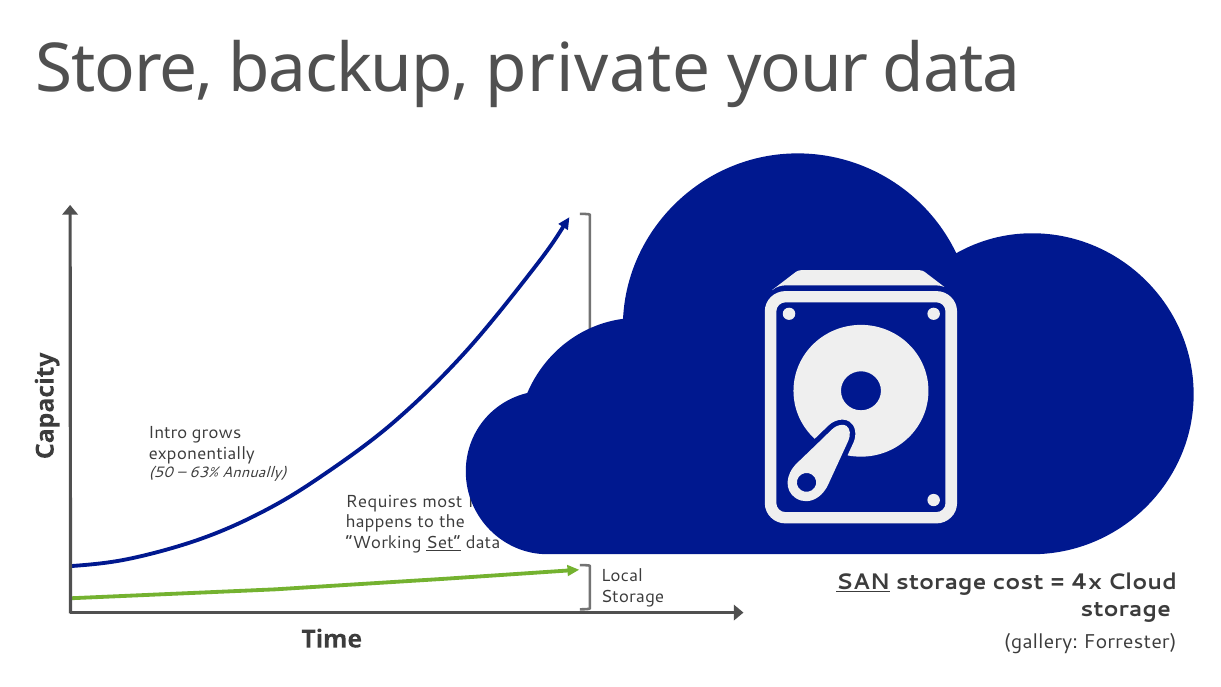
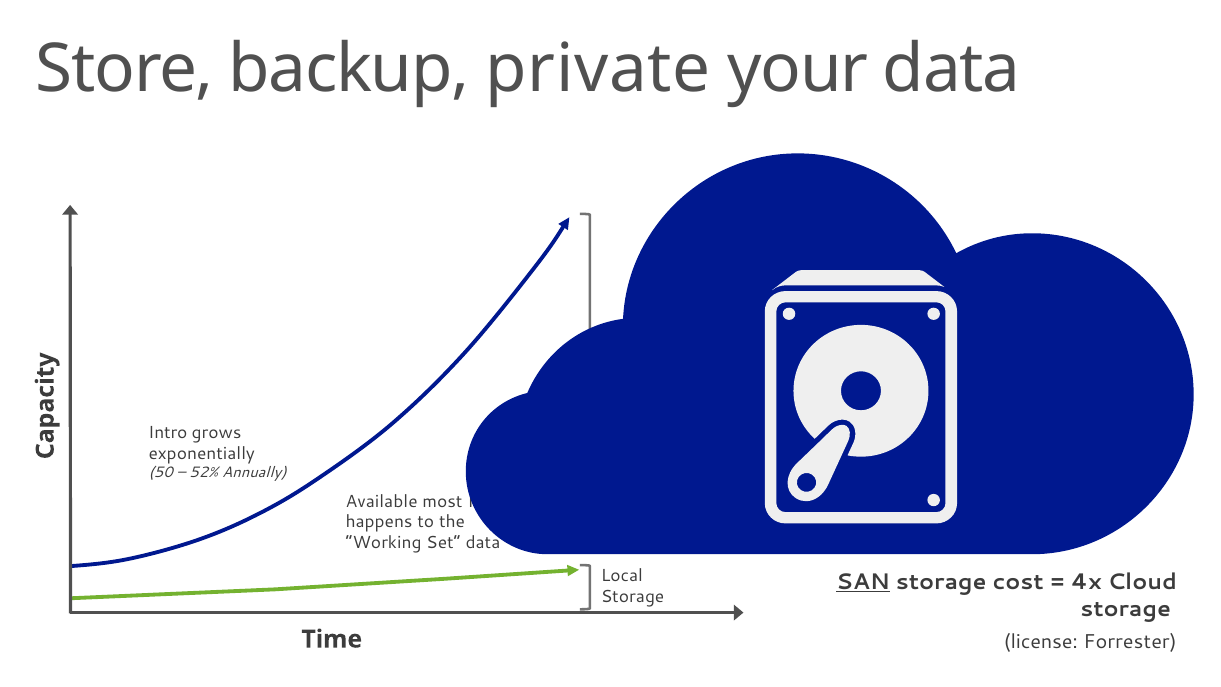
63%: 63% -> 52%
Requires: Requires -> Available
Set underline: present -> none
gallery: gallery -> license
